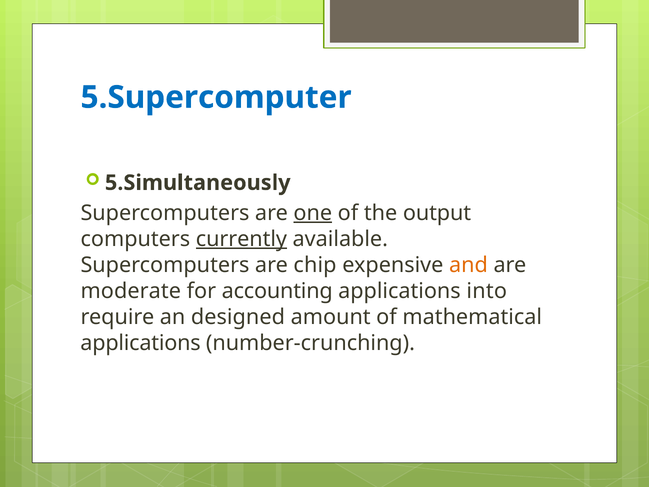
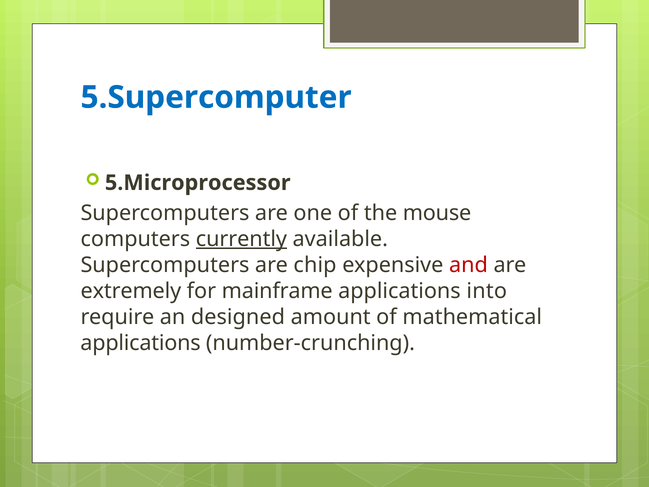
5.Simultaneously: 5.Simultaneously -> 5.Microprocessor
one underline: present -> none
output: output -> mouse
and colour: orange -> red
moderate: moderate -> extremely
accounting: accounting -> mainframe
